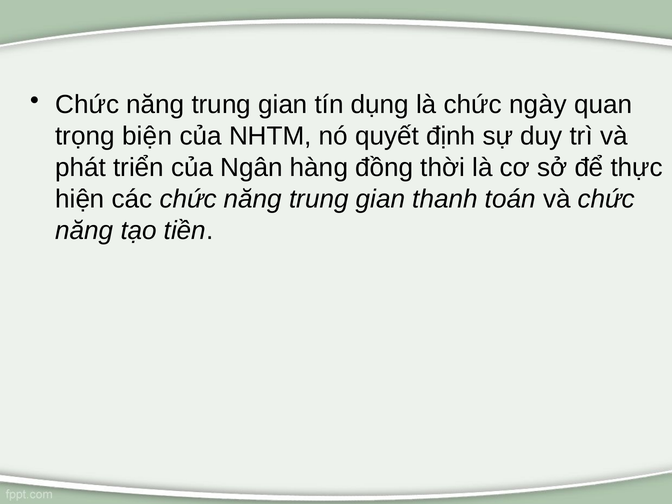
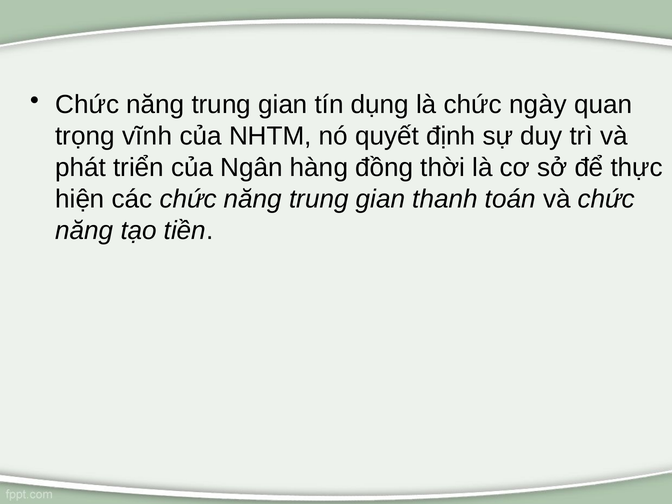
biện: biện -> vĩnh
